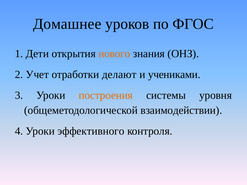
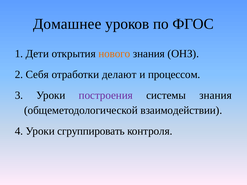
Учет: Учет -> Себя
учениками: учениками -> процессом
построения colour: orange -> purple
системы уровня: уровня -> знания
эффективного: эффективного -> сгруппировать
